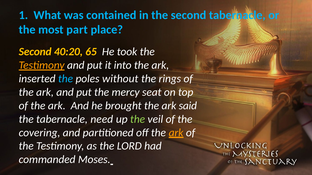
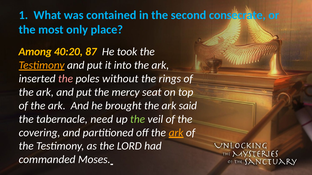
second tabernacle: tabernacle -> consecrate
part: part -> only
Second at (35, 52): Second -> Among
65: 65 -> 87
the at (66, 79) colour: light blue -> pink
